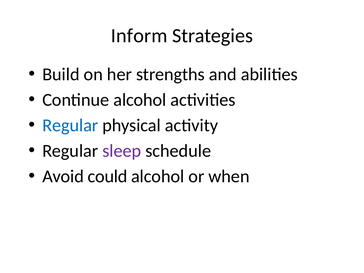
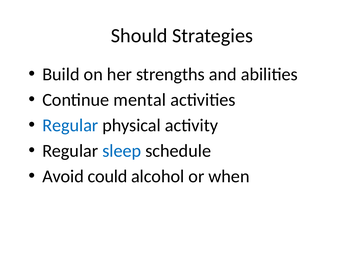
Inform: Inform -> Should
Continue alcohol: alcohol -> mental
sleep colour: purple -> blue
